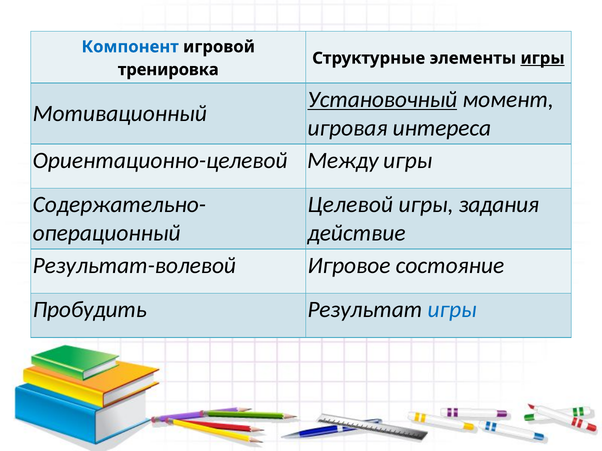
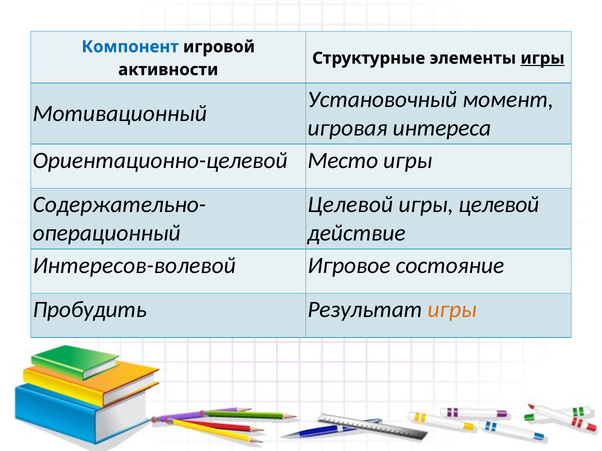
тренировка: тренировка -> активности
Установочный underline: present -> none
Между: Между -> Место
игры задания: задания -> целевой
Результат-волевой: Результат-волевой -> Интересов-волевой
игры at (452, 310) colour: blue -> orange
